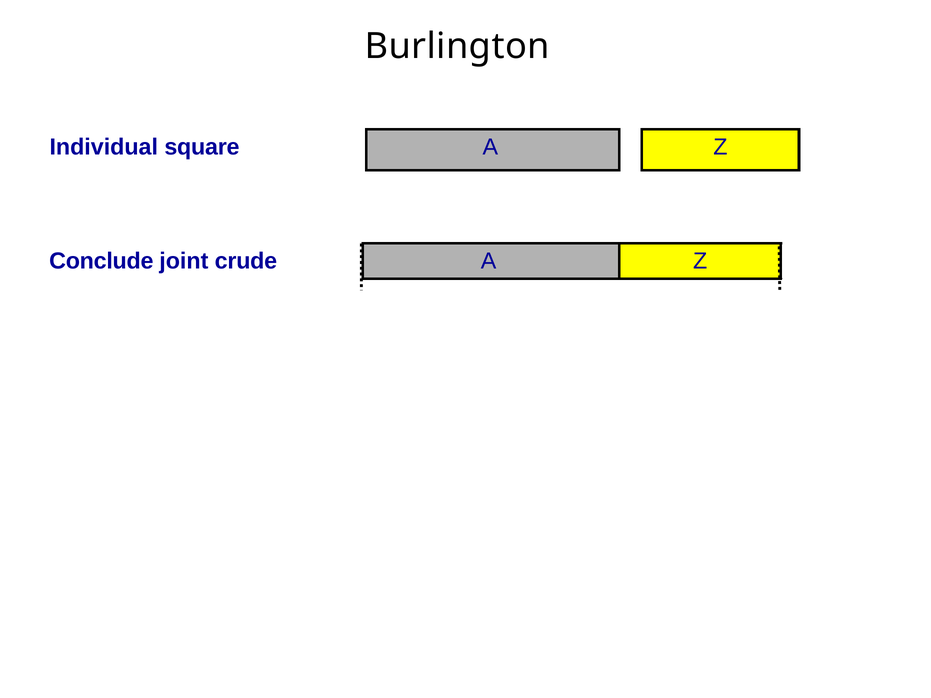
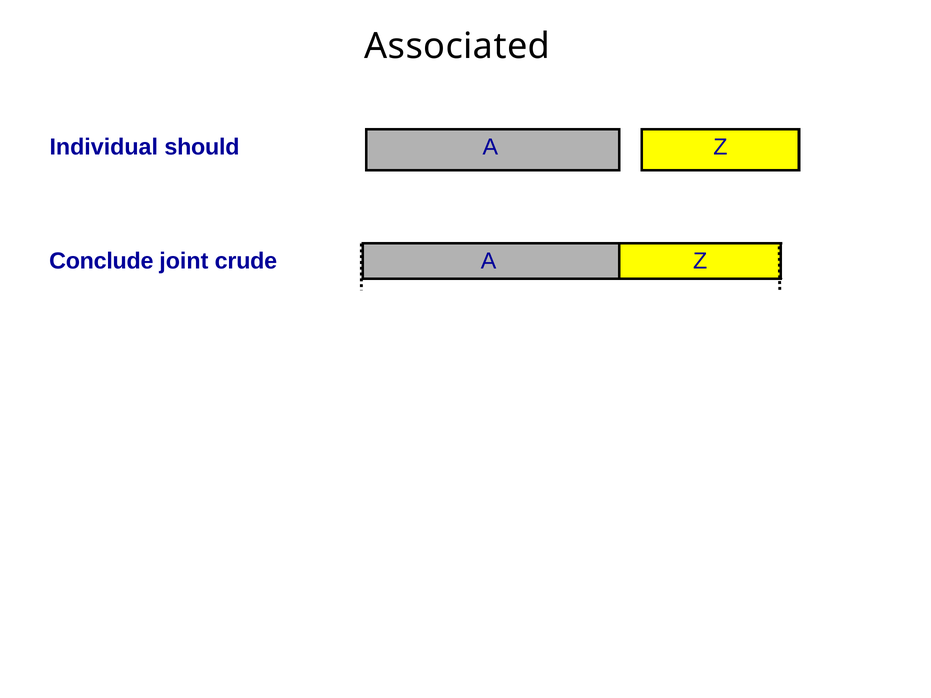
Burlington: Burlington -> Associated
square: square -> should
